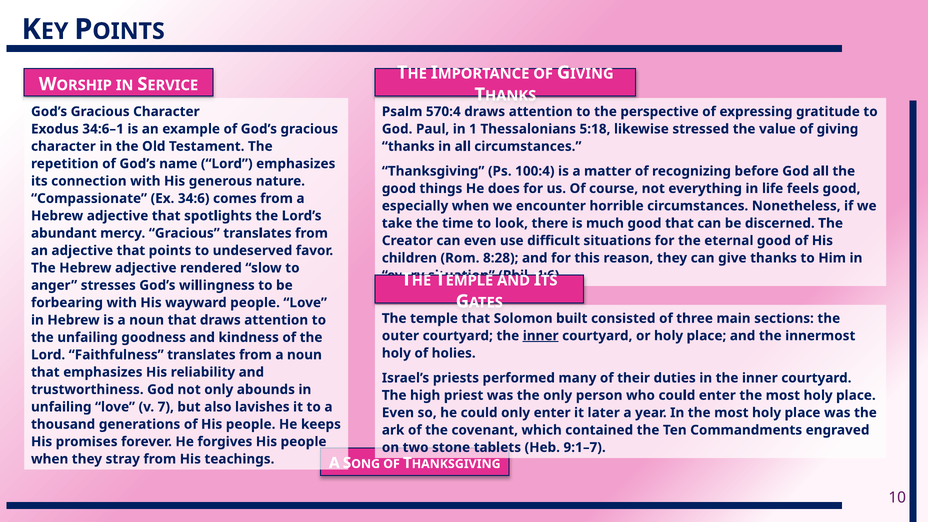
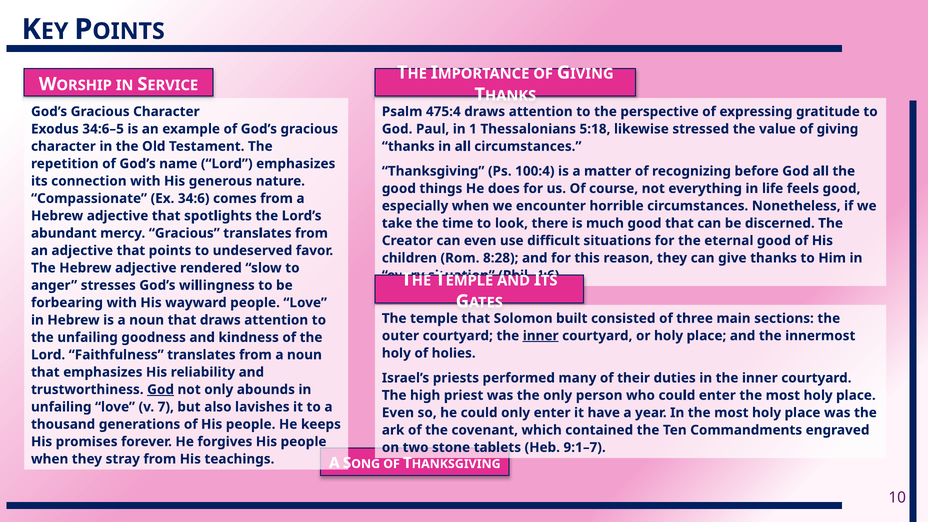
570:4: 570:4 -> 475:4
34:6–1: 34:6–1 -> 34:6–5
God at (161, 390) underline: none -> present
later: later -> have
